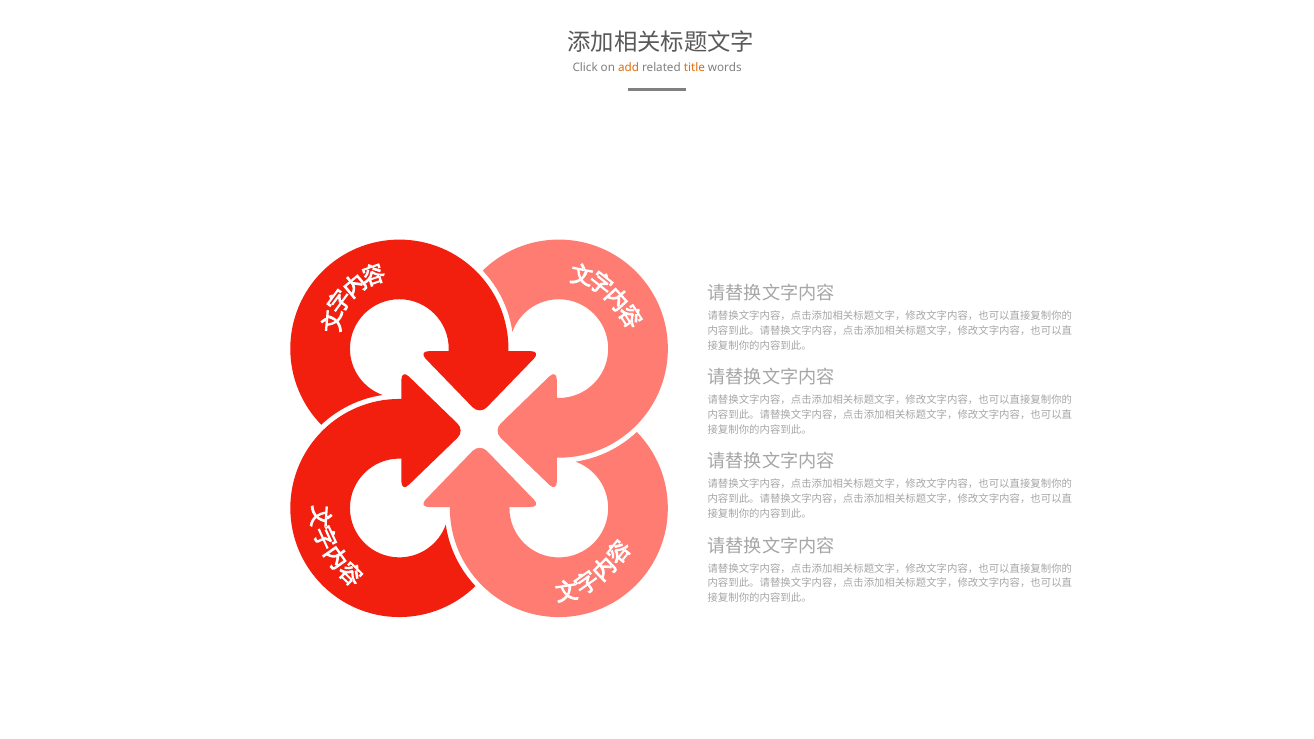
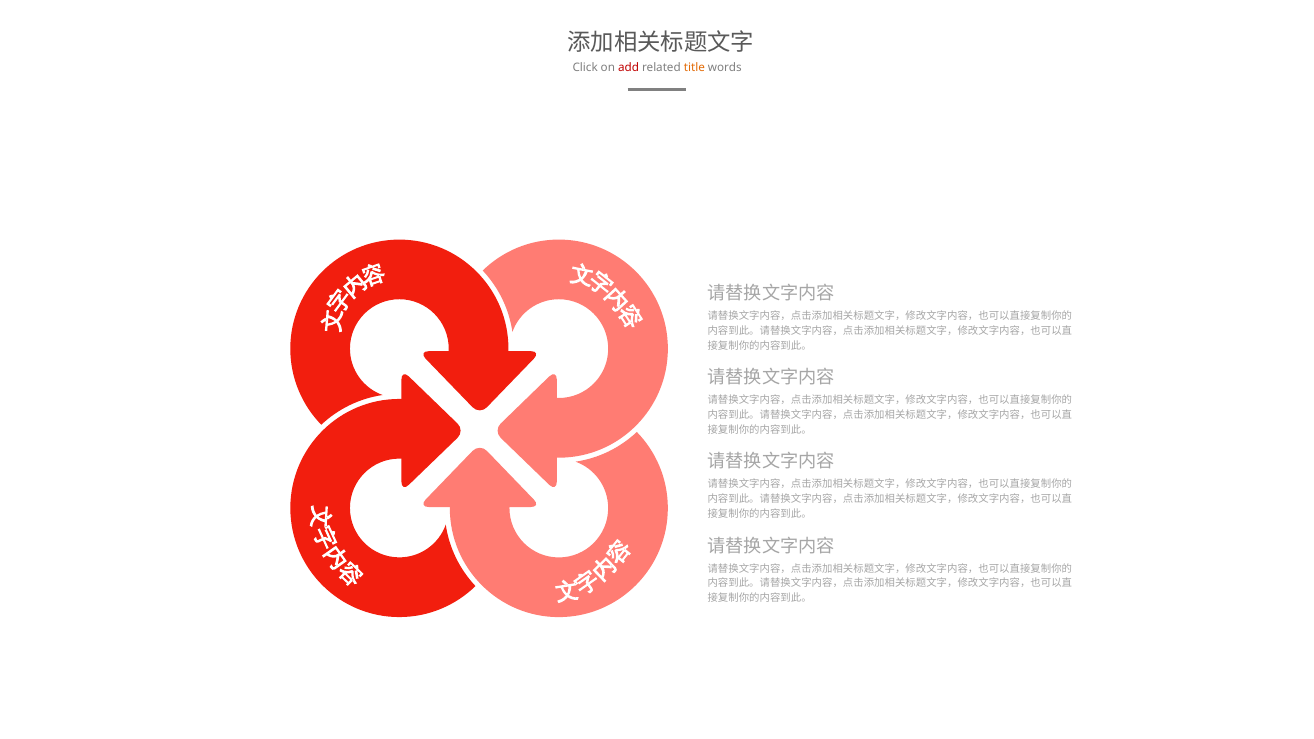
add colour: orange -> red
